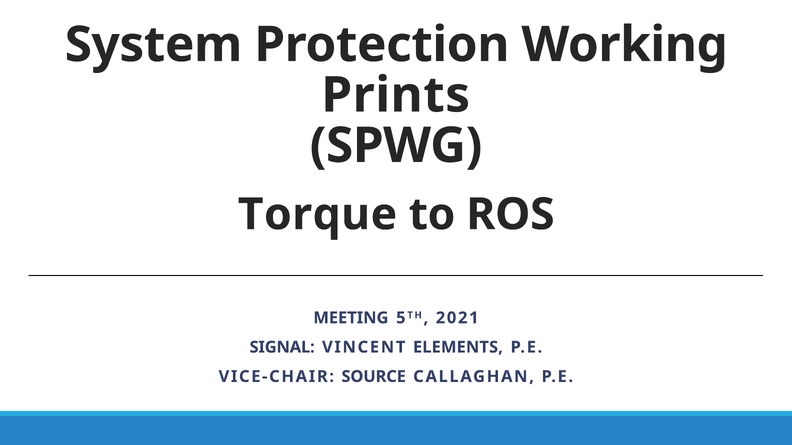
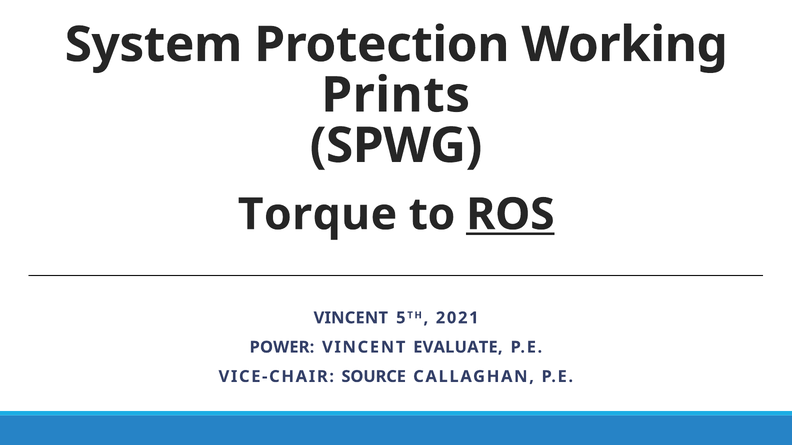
ROS underline: none -> present
MEETING at (351, 318): MEETING -> VINCENT
SIGNAL: SIGNAL -> POWER
ELEMENTS: ELEMENTS -> EVALUATE
